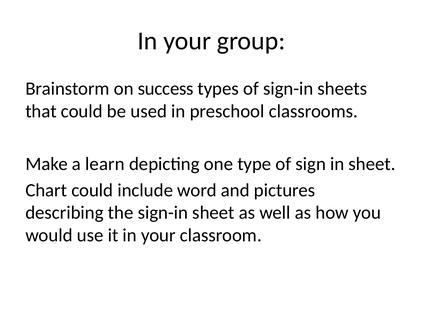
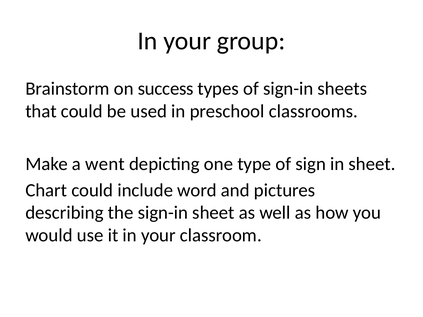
learn: learn -> went
